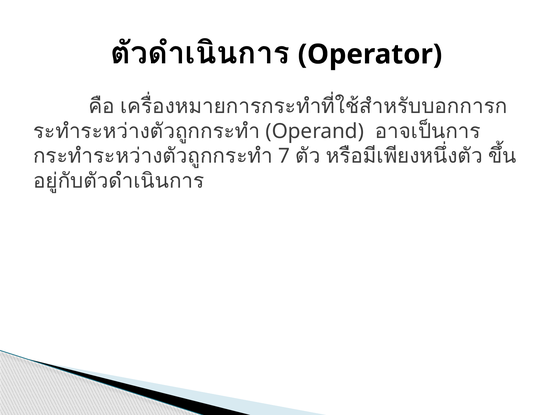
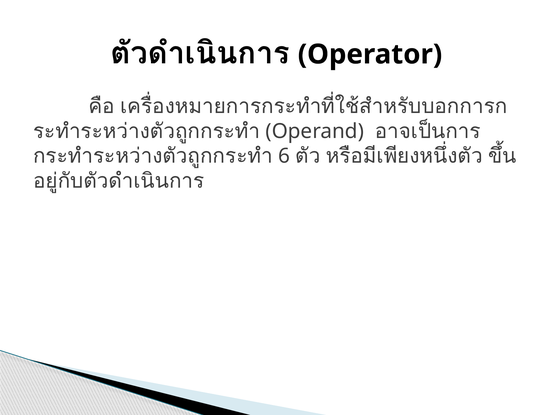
7: 7 -> 6
